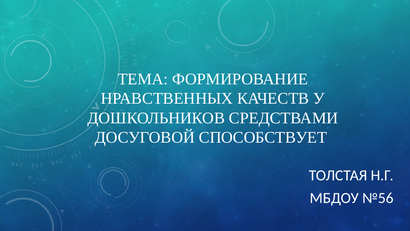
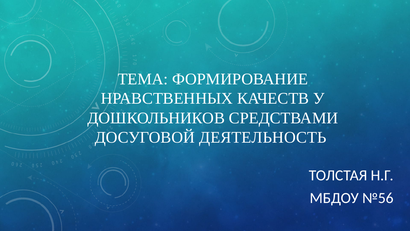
СПОСОБСТВУЕТ: СПОСОБСТВУЕТ -> ДЕЯТЕЛЬНОСТЬ
